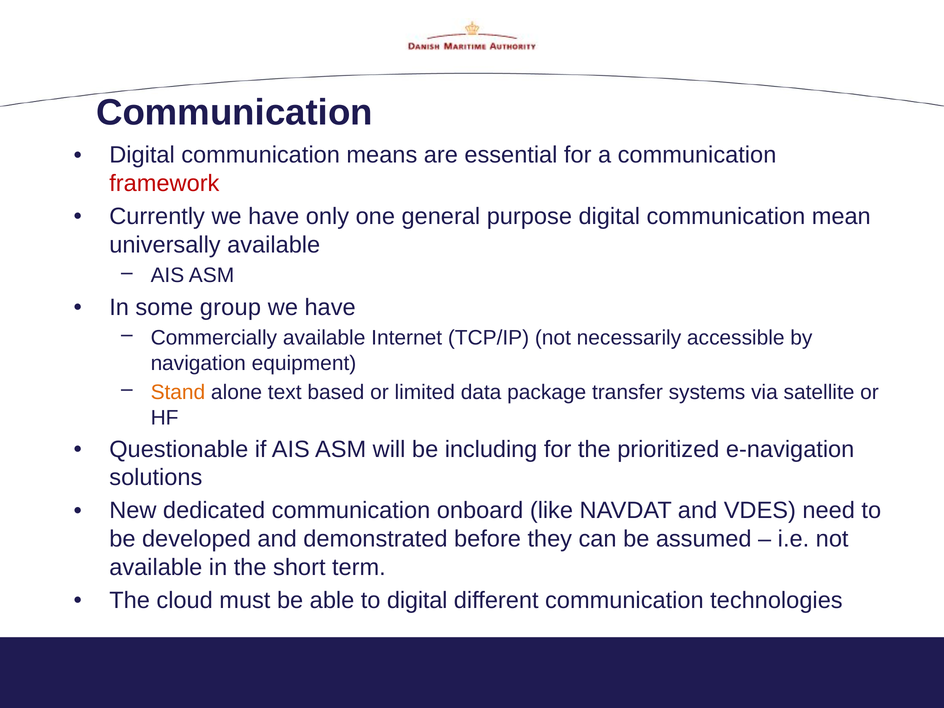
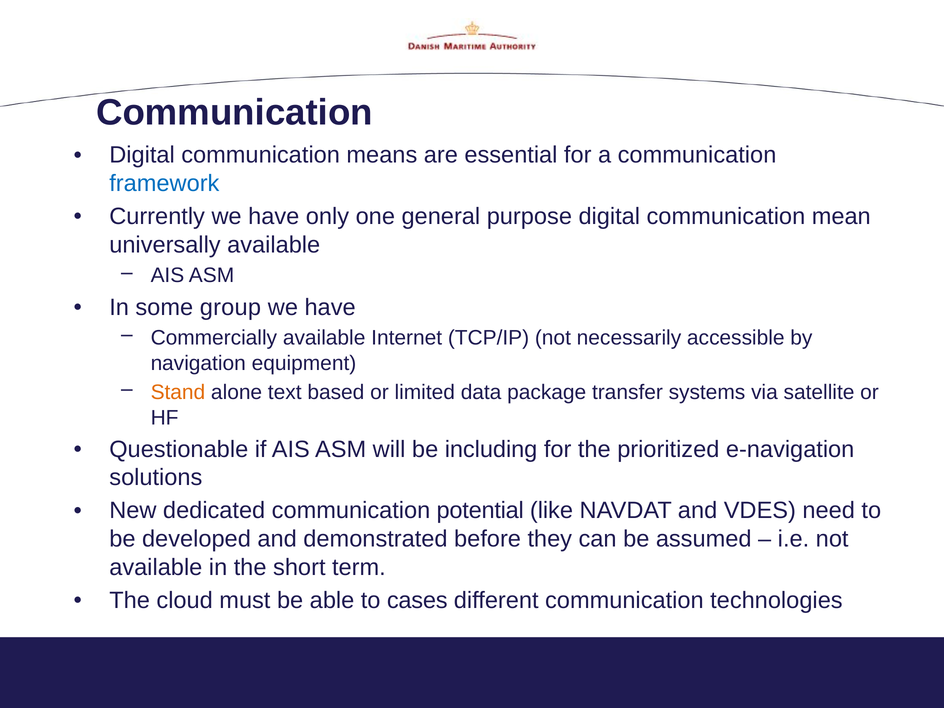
framework colour: red -> blue
onboard: onboard -> potential
to digital: digital -> cases
